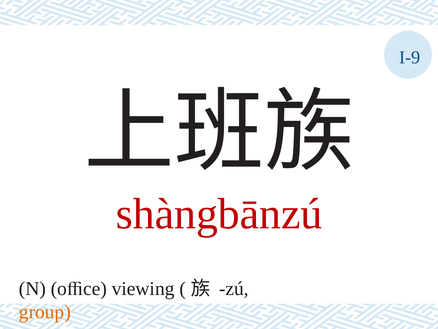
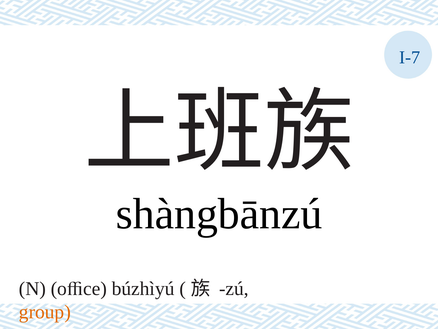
I-9: I-9 -> I-7
shàngbānzú colour: red -> black
viewing: viewing -> búzhìyú
